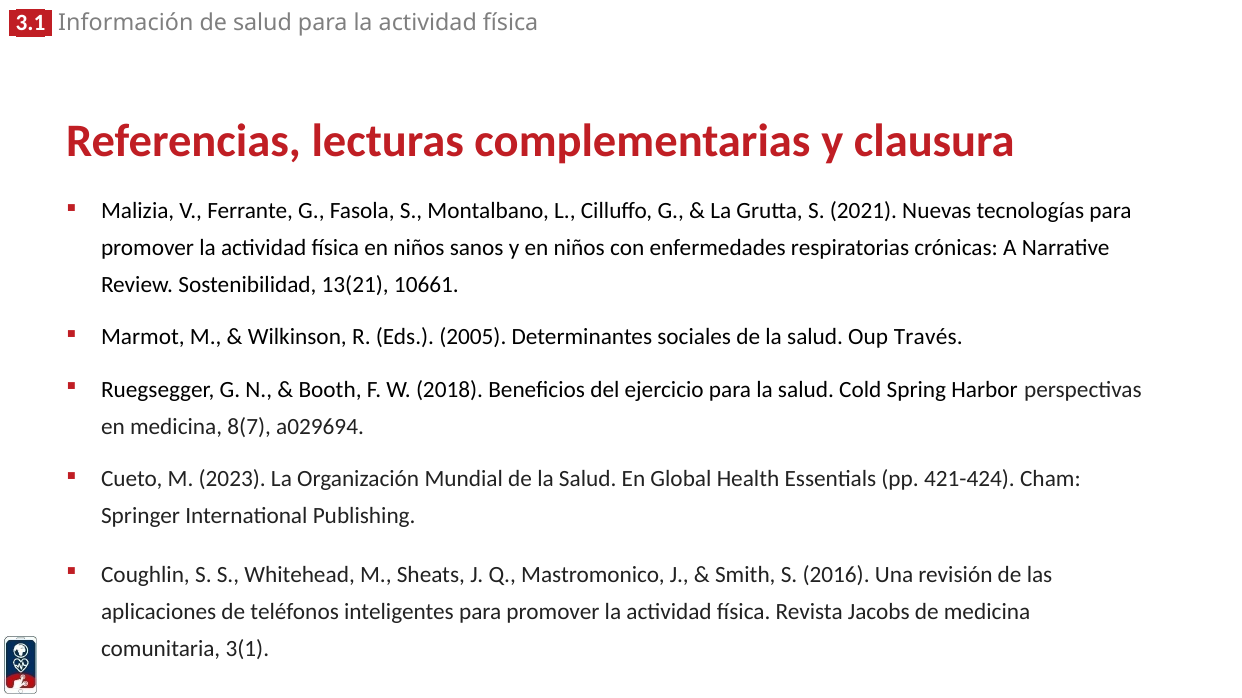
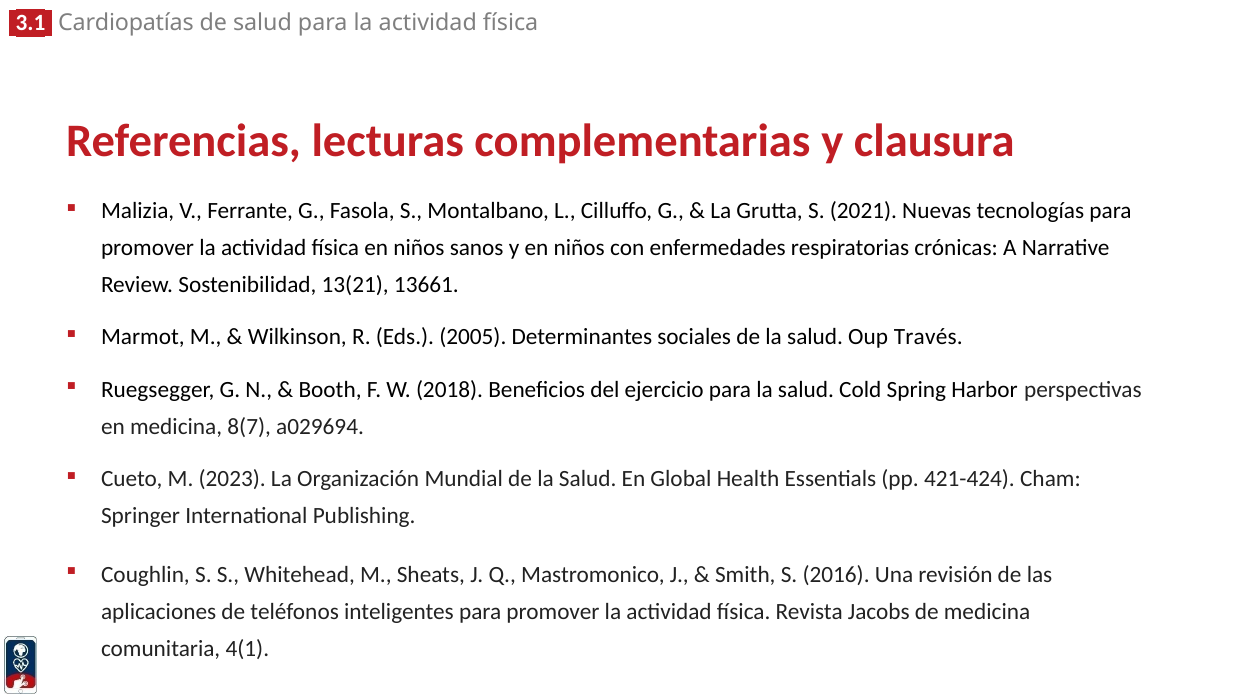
Información: Información -> Cardiopatías
10661: 10661 -> 13661
3(1: 3(1 -> 4(1
